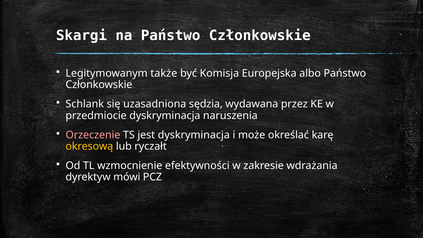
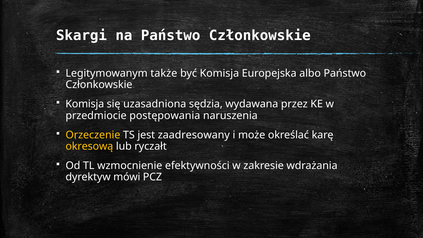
Schlank at (85, 104): Schlank -> Komisja
przedmiocie dyskryminacja: dyskryminacja -> postępowania
Orzeczenie colour: pink -> yellow
jest dyskryminacja: dyskryminacja -> zaadresowany
